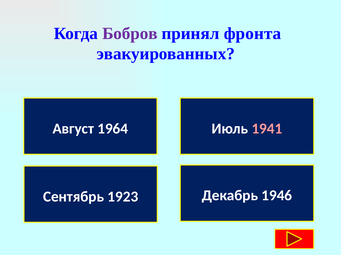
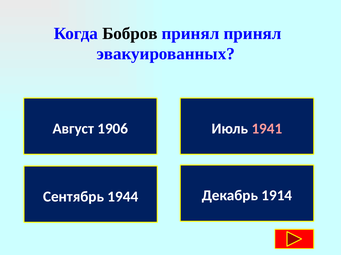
Бобров colour: purple -> black
принял фронта: фронта -> принял
1964: 1964 -> 1906
1923: 1923 -> 1944
1946: 1946 -> 1914
